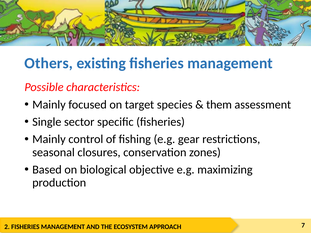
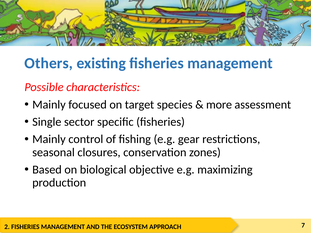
them: them -> more
